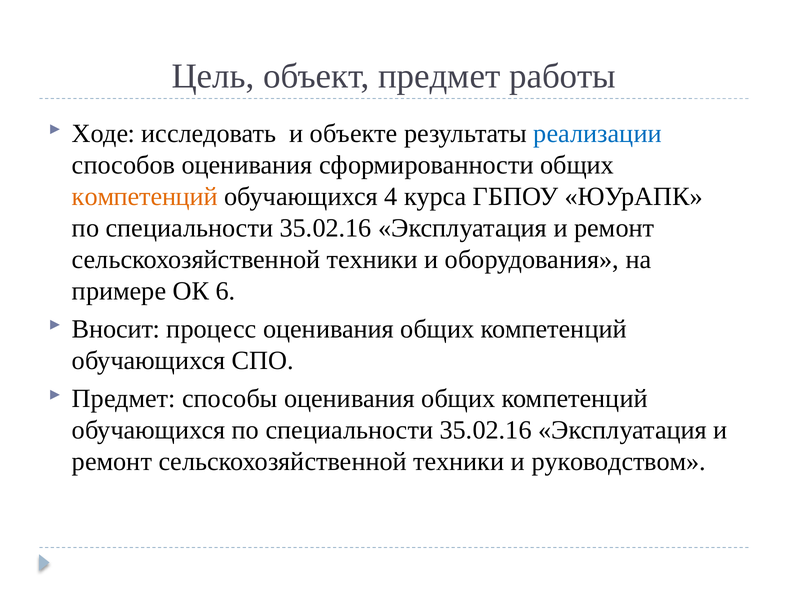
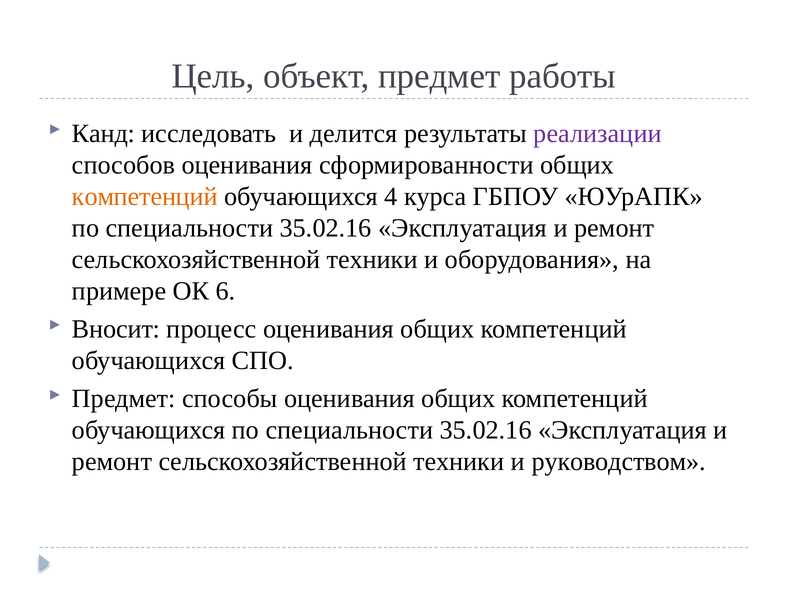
Ходе: Ходе -> Канд
объекте: объекте -> делится
реализации colour: blue -> purple
